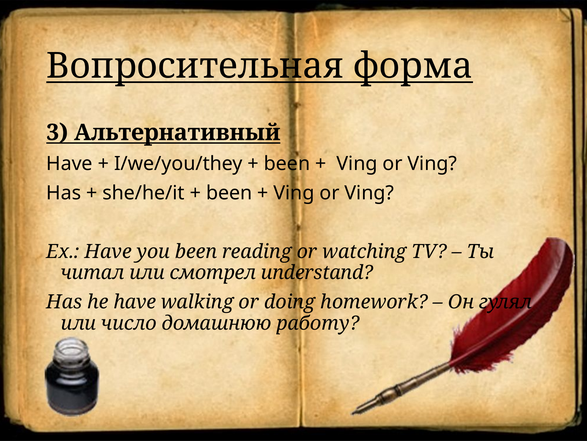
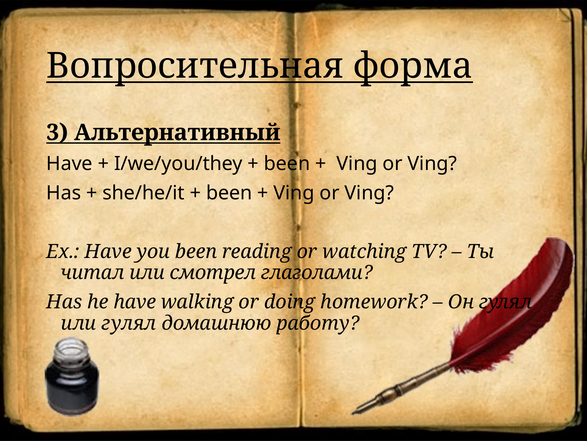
understand: understand -> глаголами
или число: число -> гулял
